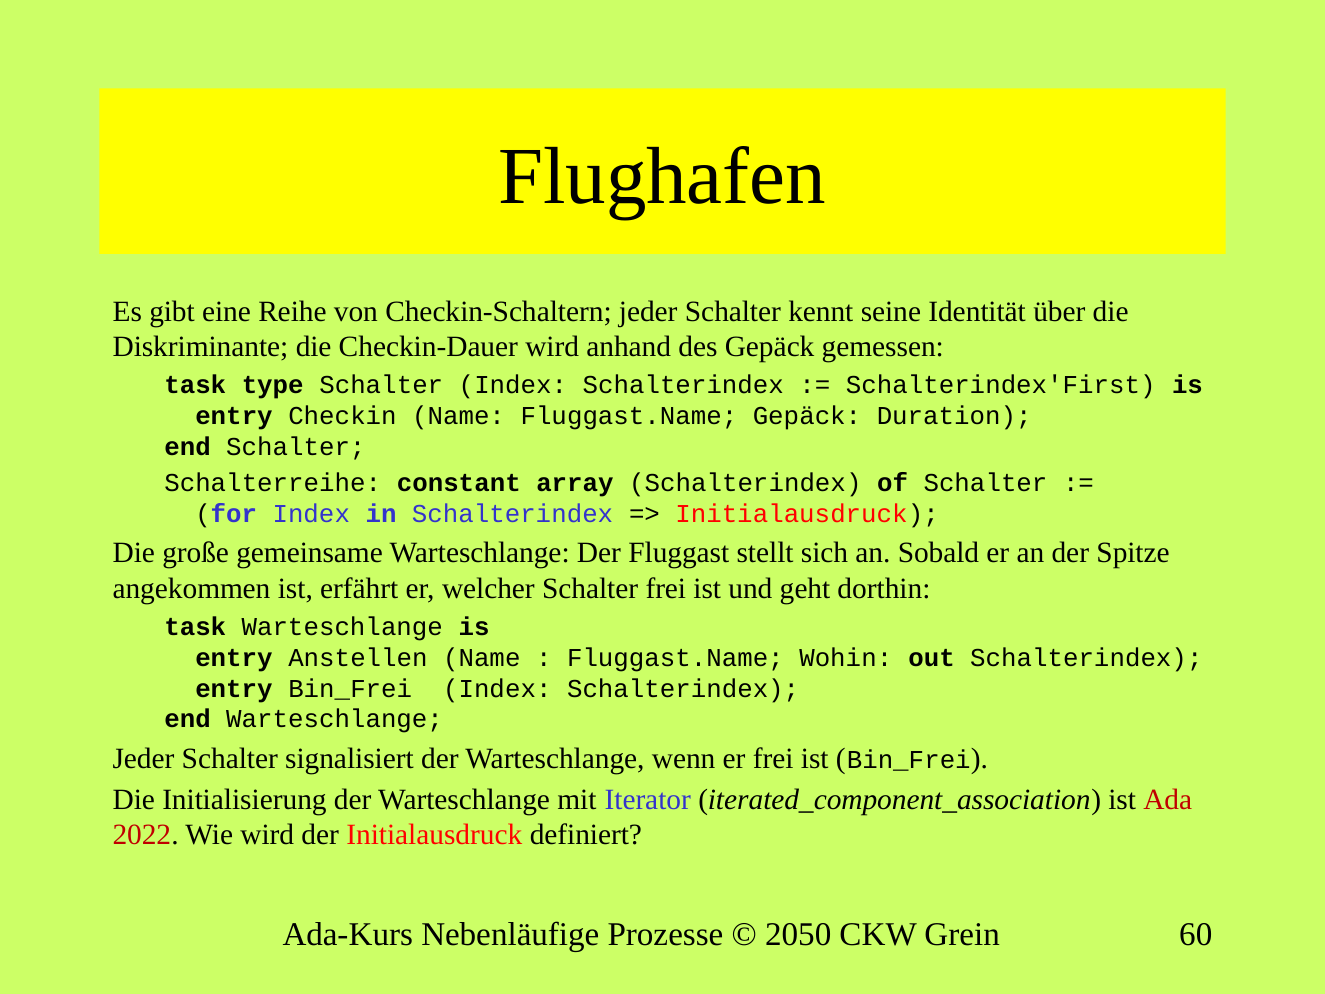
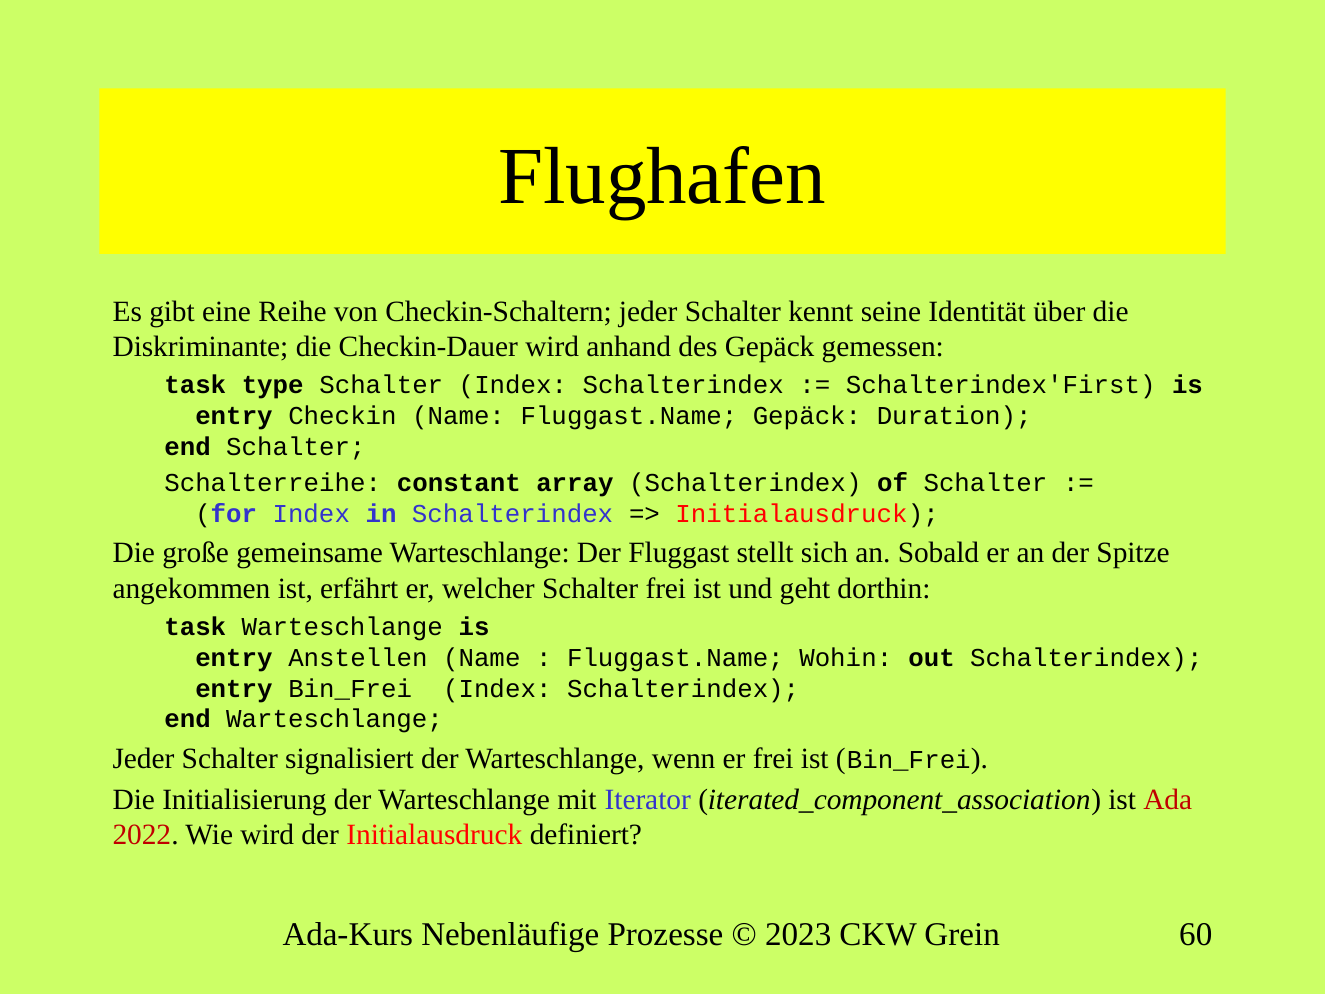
2050: 2050 -> 2023
